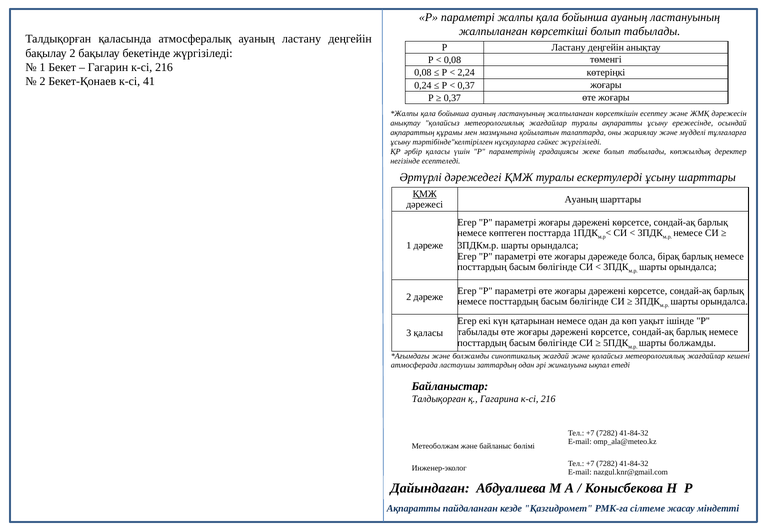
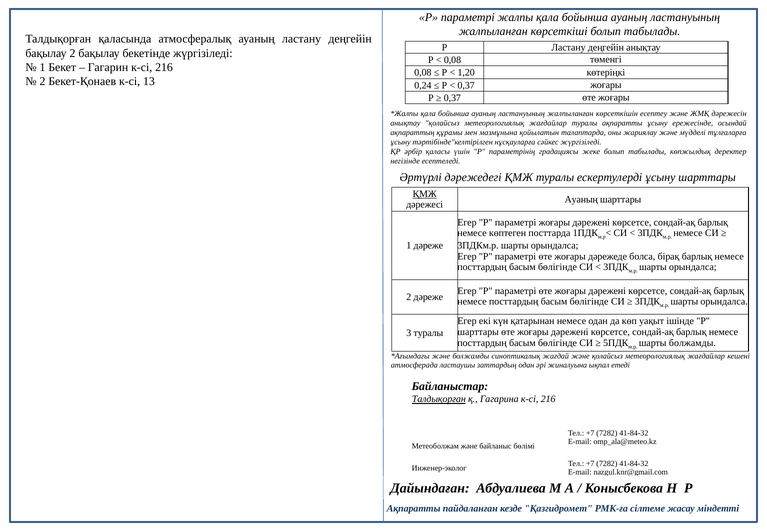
2,24: 2,24 -> 1,20
41: 41 -> 13
табылады at (478, 332): табылады -> шарттары
3 қаласы: қаласы -> туралы
Талдықорған at (439, 399) underline: none -> present
